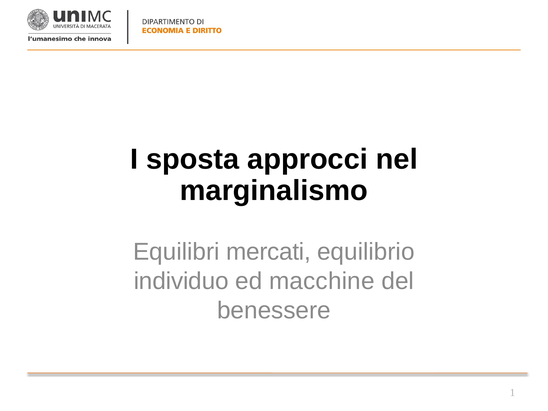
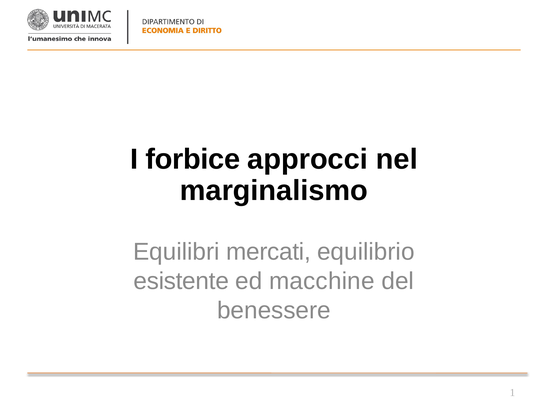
sposta: sposta -> forbice
individuo: individuo -> esistente
